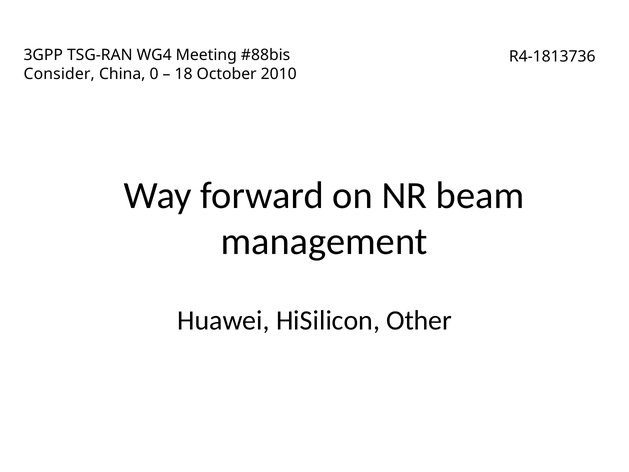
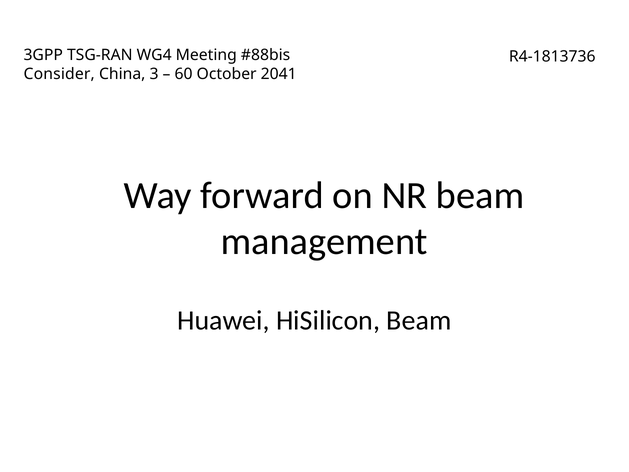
0: 0 -> 3
18: 18 -> 60
2010: 2010 -> 2041
HiSilicon Other: Other -> Beam
